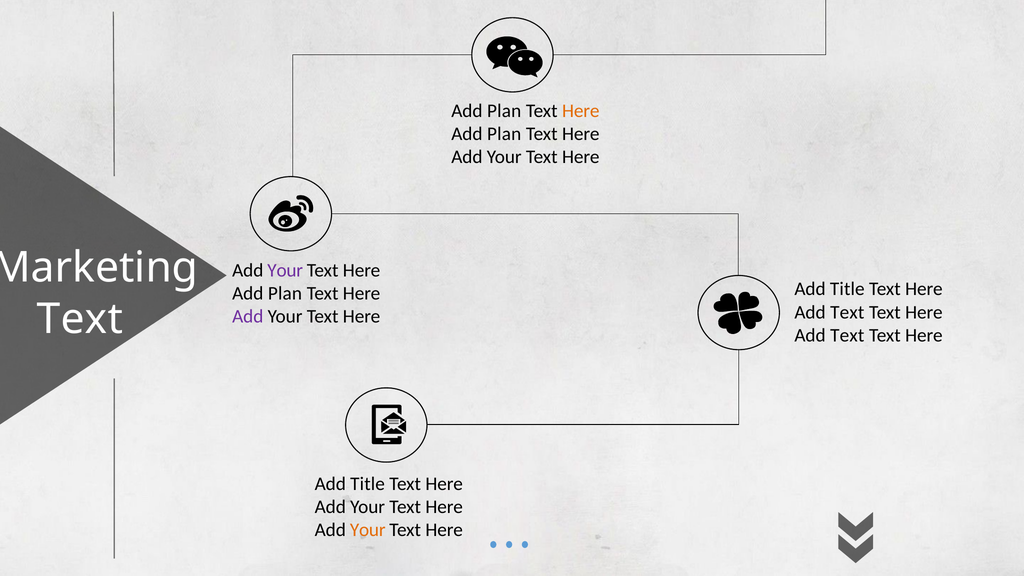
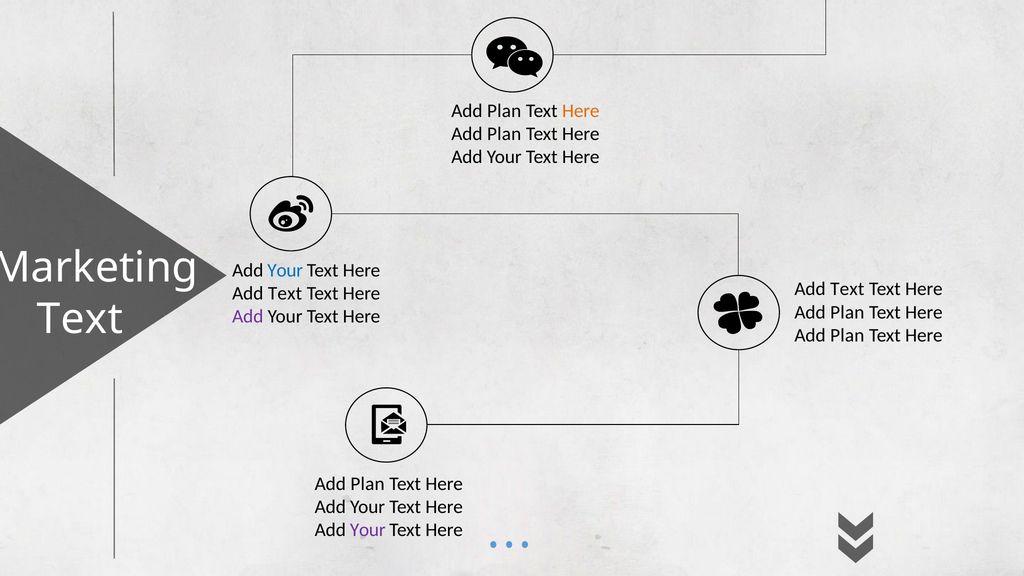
Your at (285, 270) colour: purple -> blue
Title at (847, 289): Title -> Text
Plan at (285, 293): Plan -> Text
Text at (847, 312): Text -> Plan
Text at (847, 335): Text -> Plan
Title at (368, 484): Title -> Plan
Your at (368, 530) colour: orange -> purple
